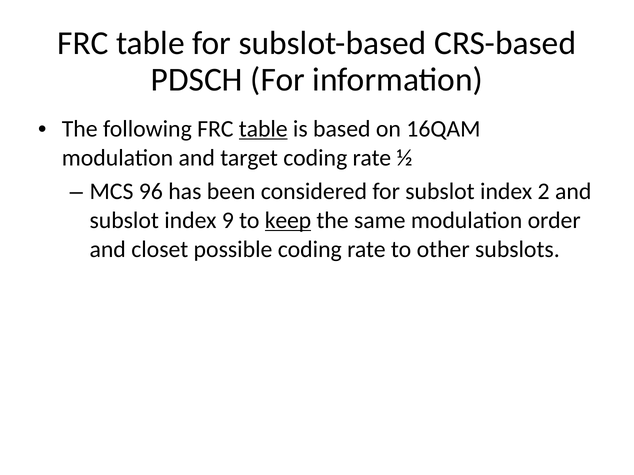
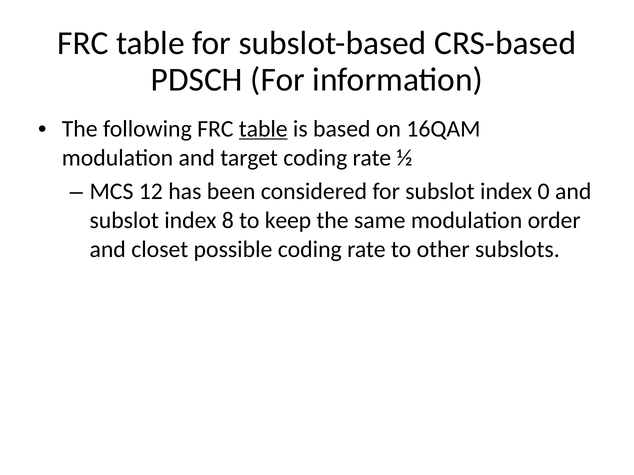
96: 96 -> 12
2: 2 -> 0
9: 9 -> 8
keep underline: present -> none
